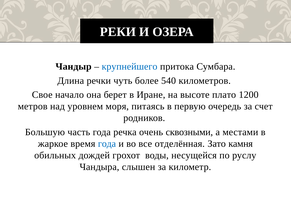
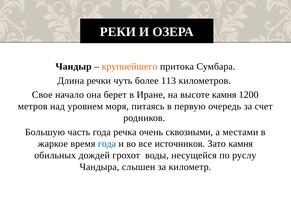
крупнейшего colour: blue -> orange
540: 540 -> 113
высоте плато: плато -> камня
отделённая: отделённая -> источников
